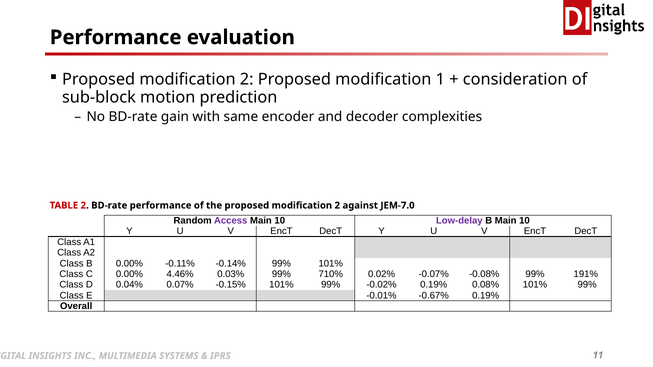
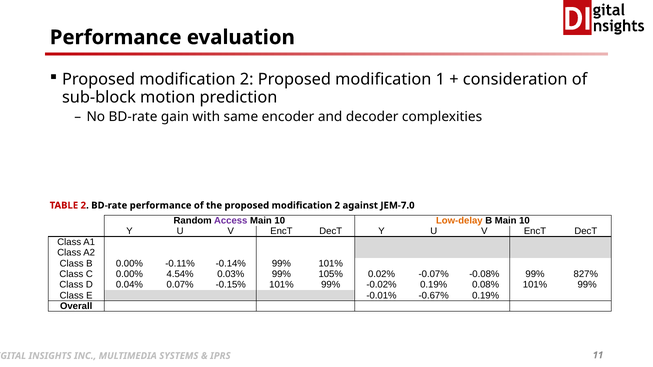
Low-delay colour: purple -> orange
4.46%: 4.46% -> 4.54%
710%: 710% -> 105%
191%: 191% -> 827%
